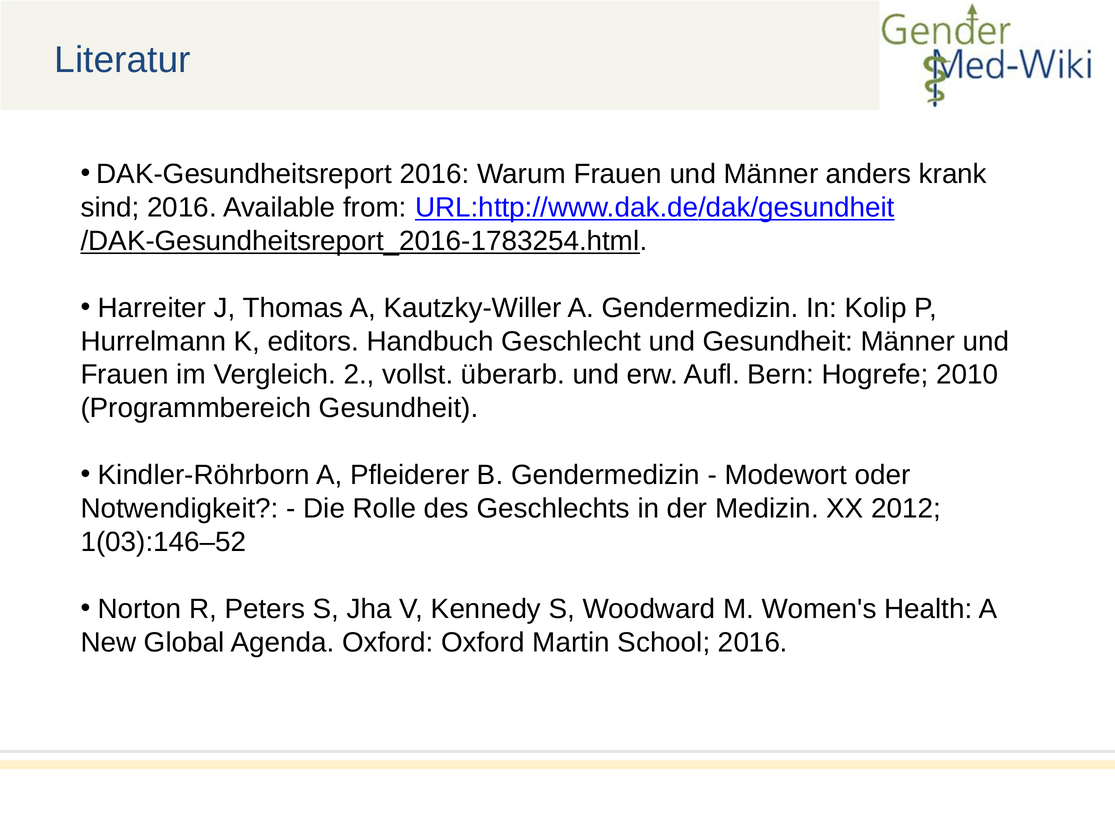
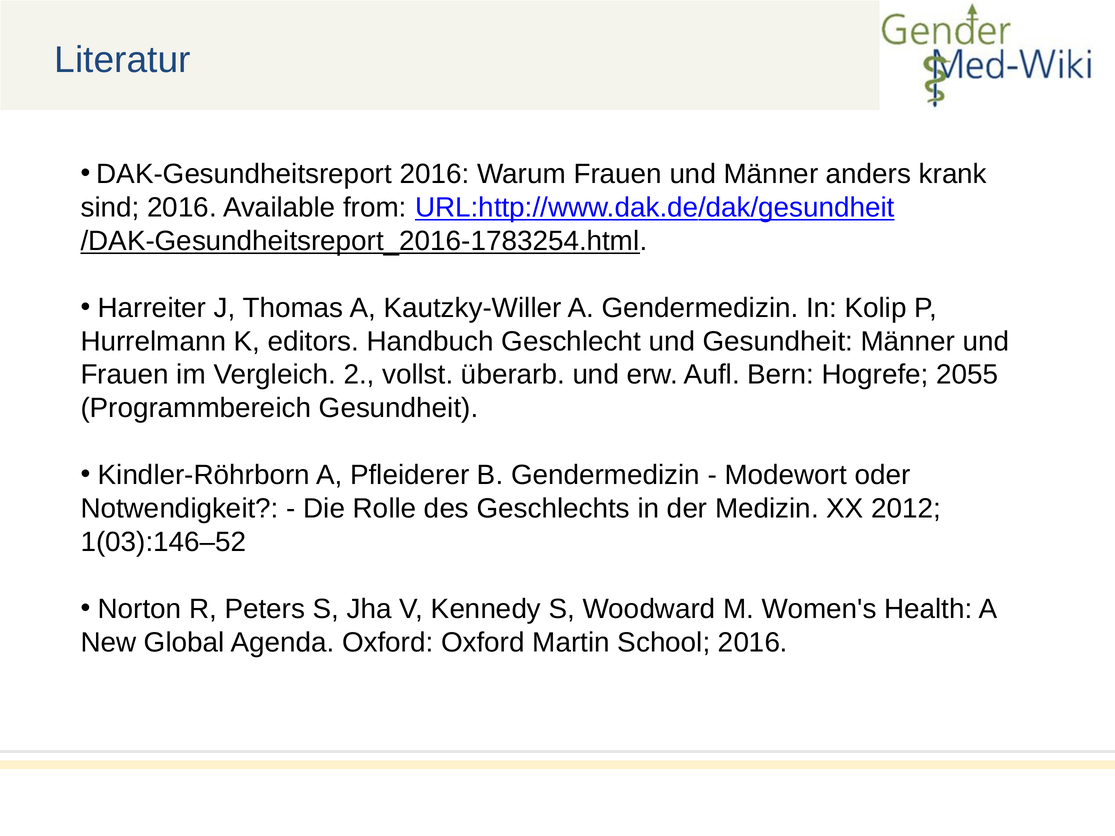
2010: 2010 -> 2055
